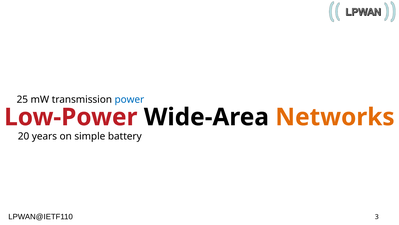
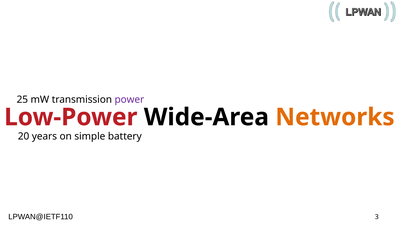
power colour: blue -> purple
